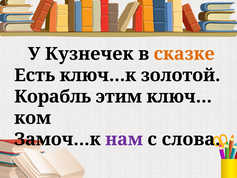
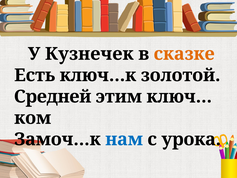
Корабль: Корабль -> Средней
нам colour: purple -> blue
слова: слова -> урока
